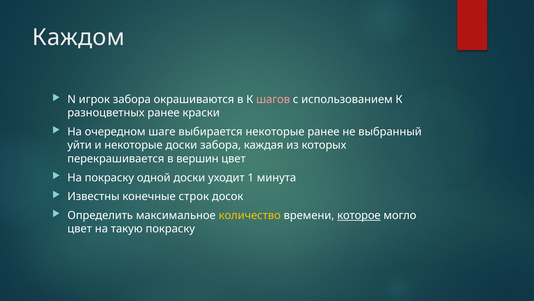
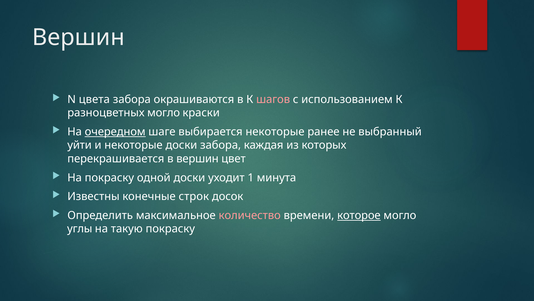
Каждом at (79, 37): Каждом -> Вершин
игрок: игрок -> цвета
разноцветных ранее: ранее -> могло
очередном underline: none -> present
количество colour: yellow -> pink
цвет at (80, 228): цвет -> углы
